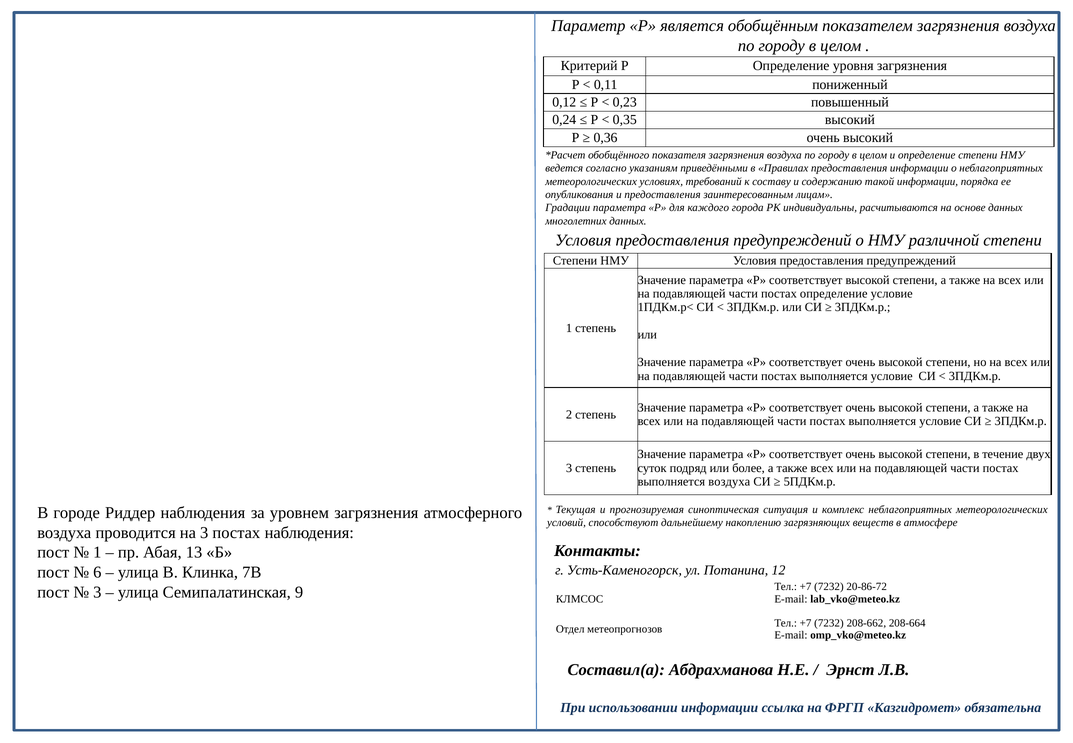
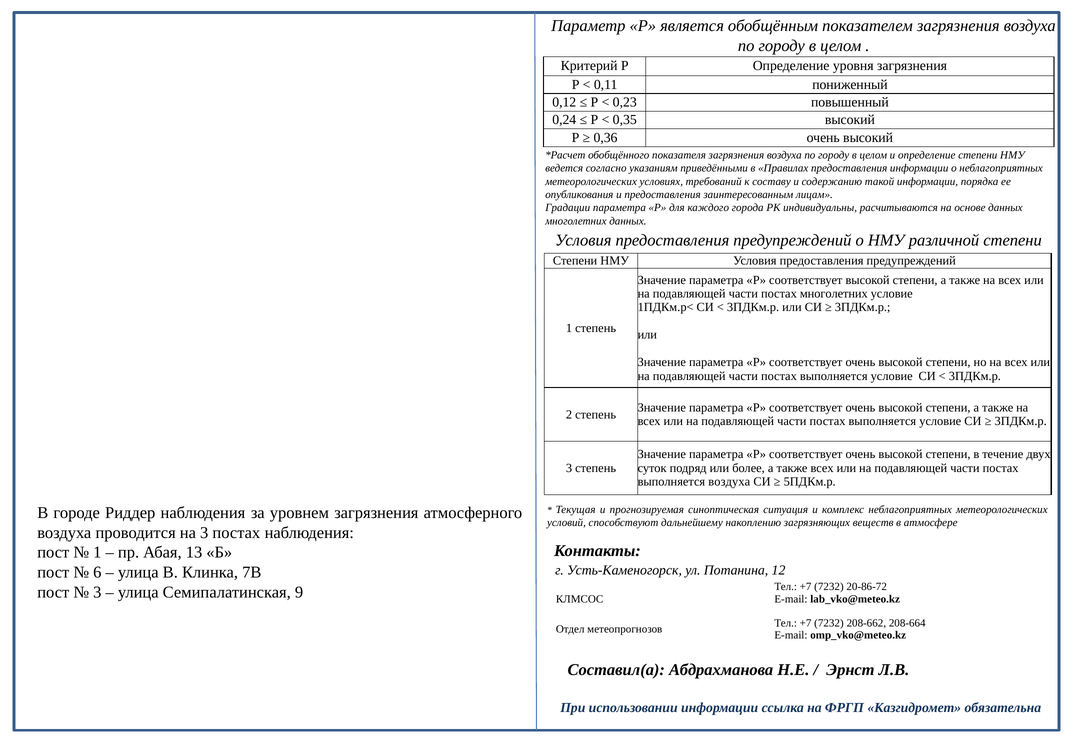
постах определение: определение -> многолетних
